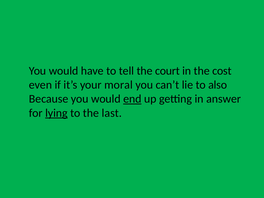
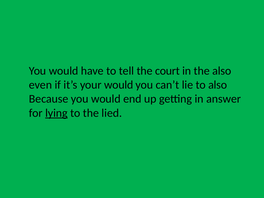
the cost: cost -> also
your moral: moral -> would
end underline: present -> none
last: last -> lied
